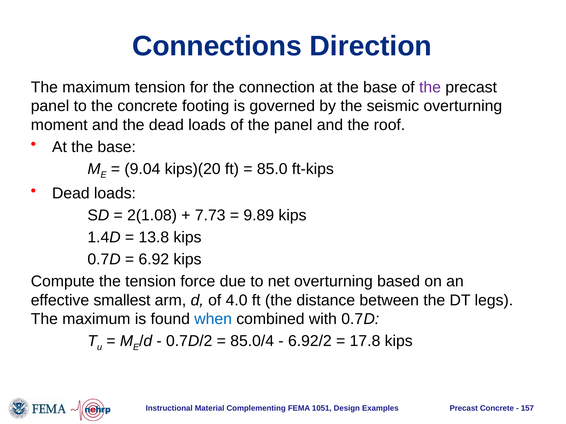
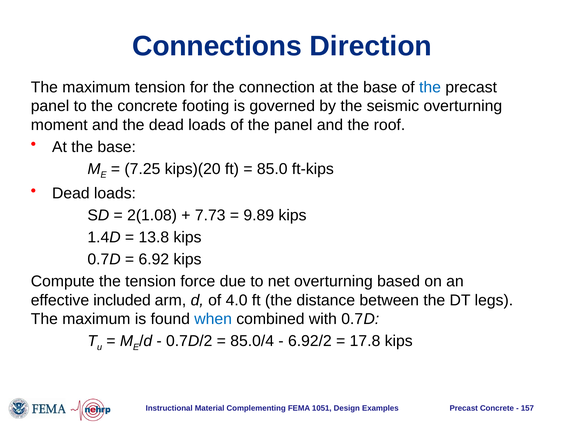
the at (430, 87) colour: purple -> blue
9.04: 9.04 -> 7.25
smallest: smallest -> included
